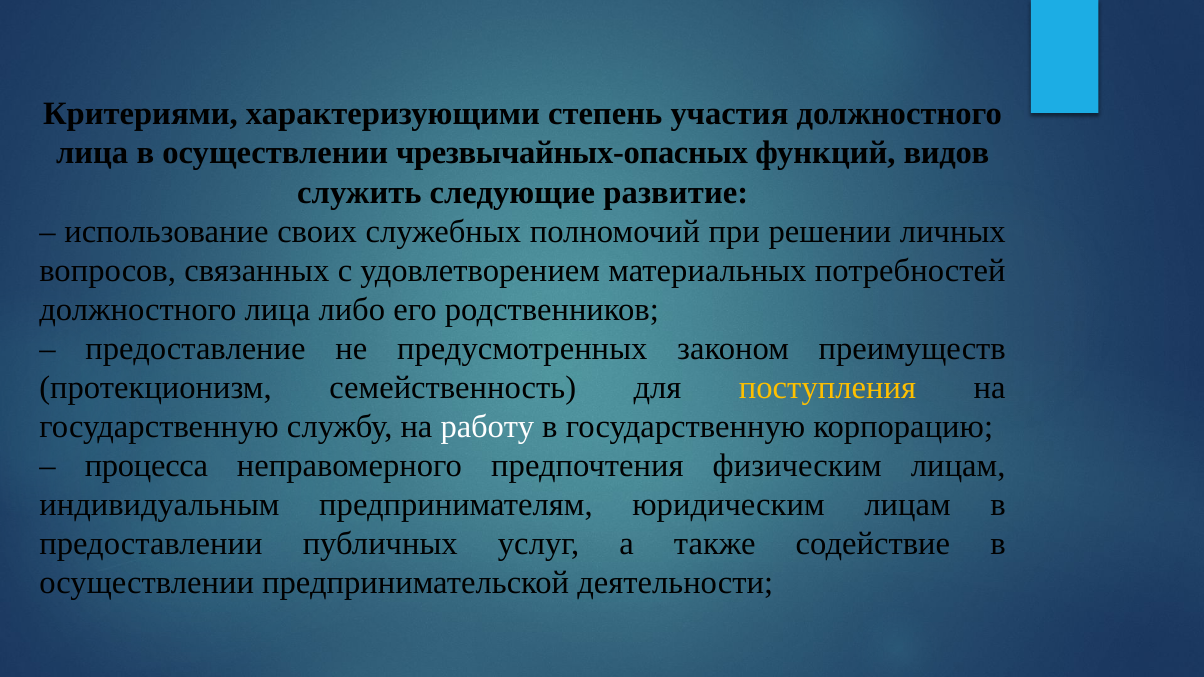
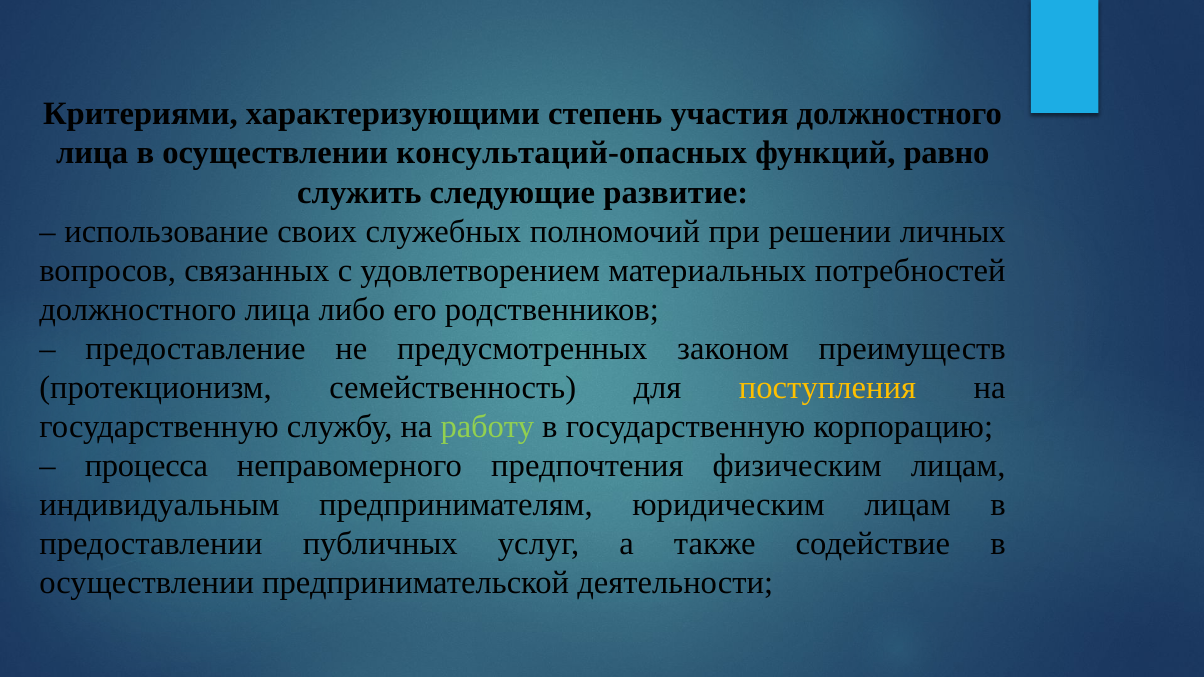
чрезвычайных-опасных: чрезвычайных-опасных -> консультаций-опасных
видов: видов -> равно
работу colour: white -> light green
